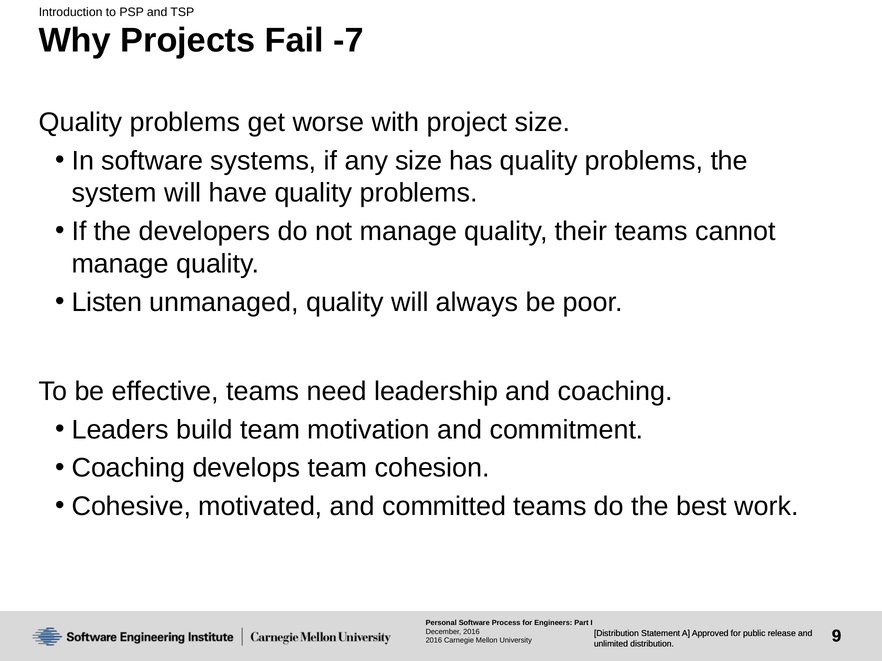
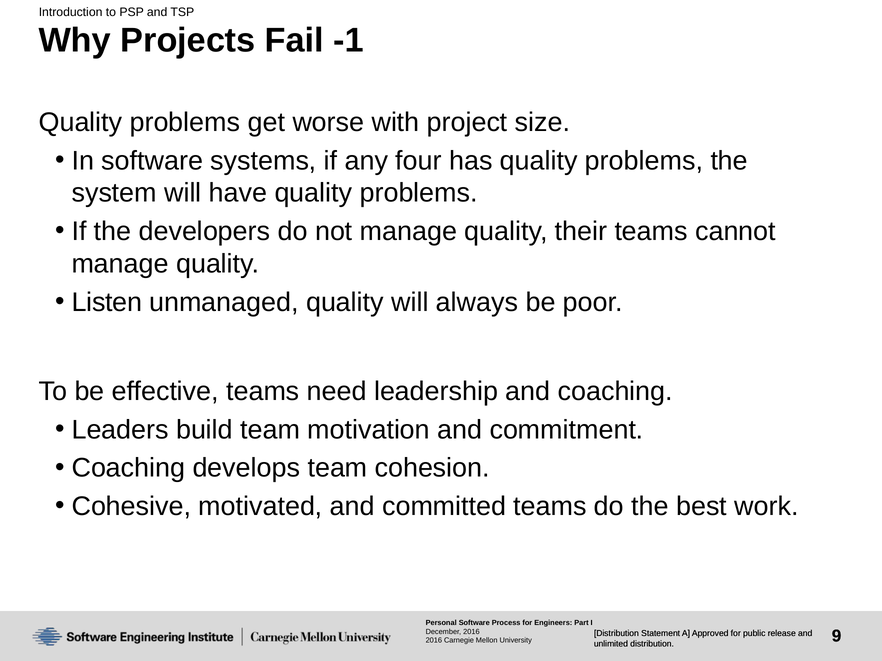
-7: -7 -> -1
any size: size -> four
